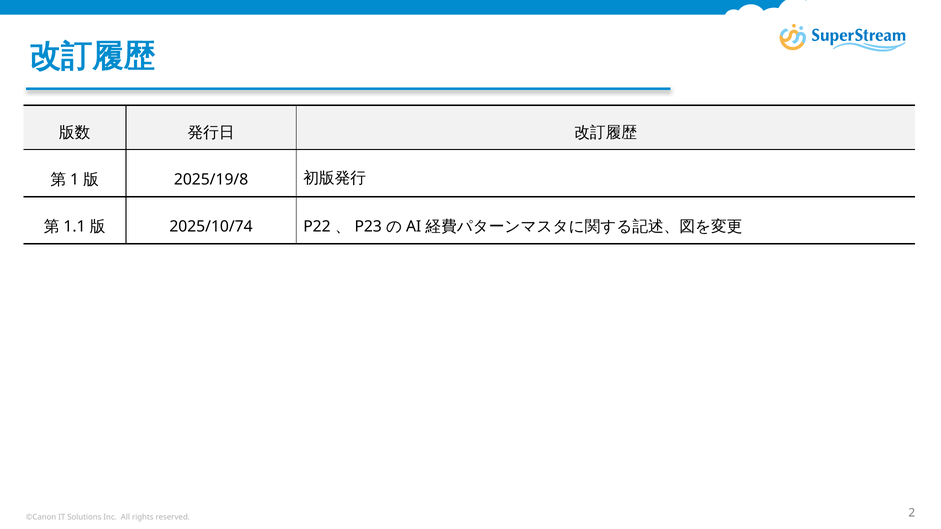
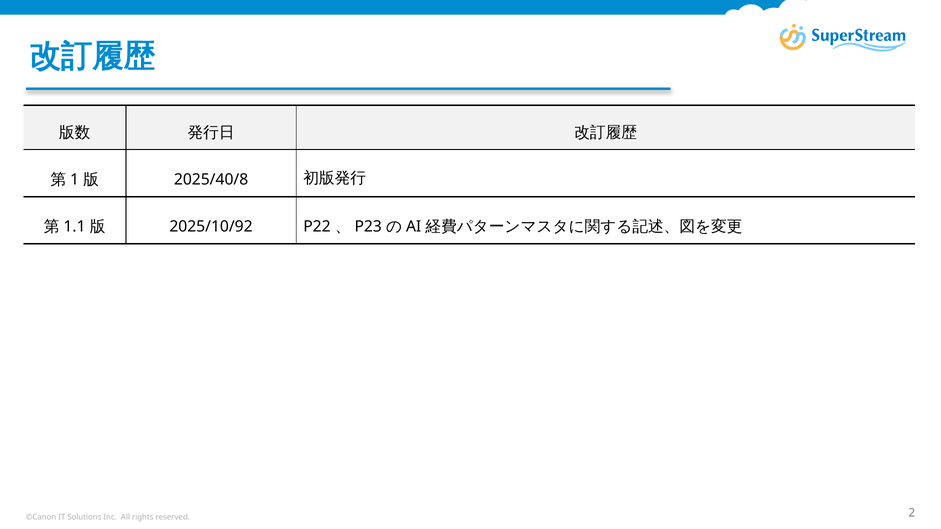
2025/19/8: 2025/19/8 -> 2025/40/8
2025/10/74: 2025/10/74 -> 2025/10/92
